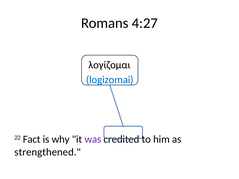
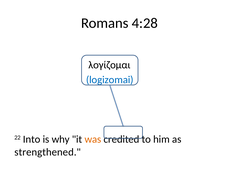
4:27: 4:27 -> 4:28
Fact: Fact -> Into
was colour: purple -> orange
